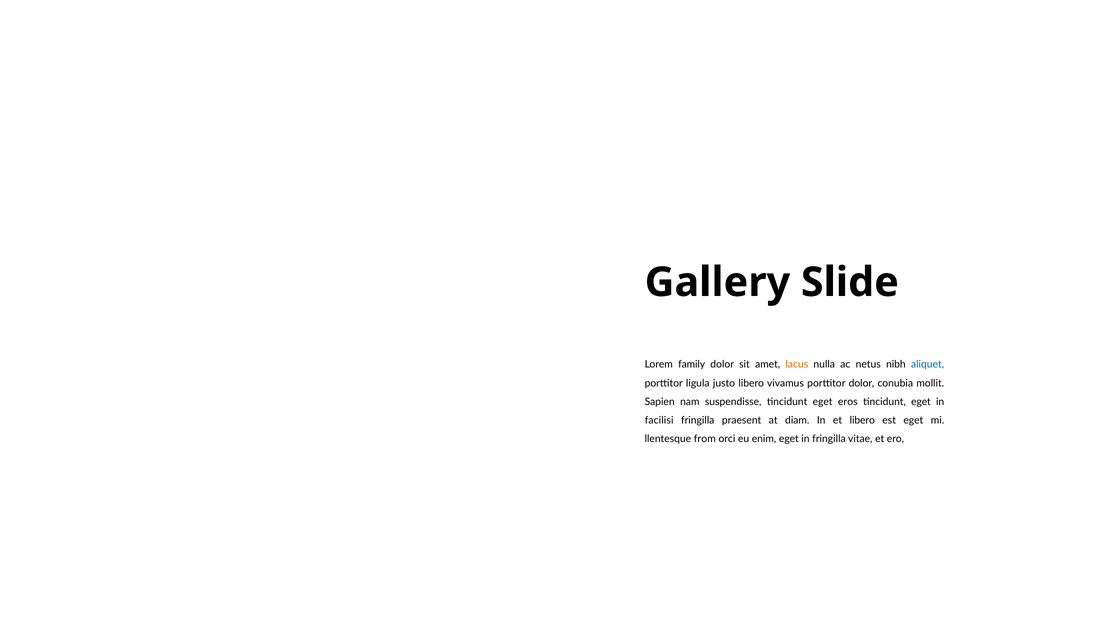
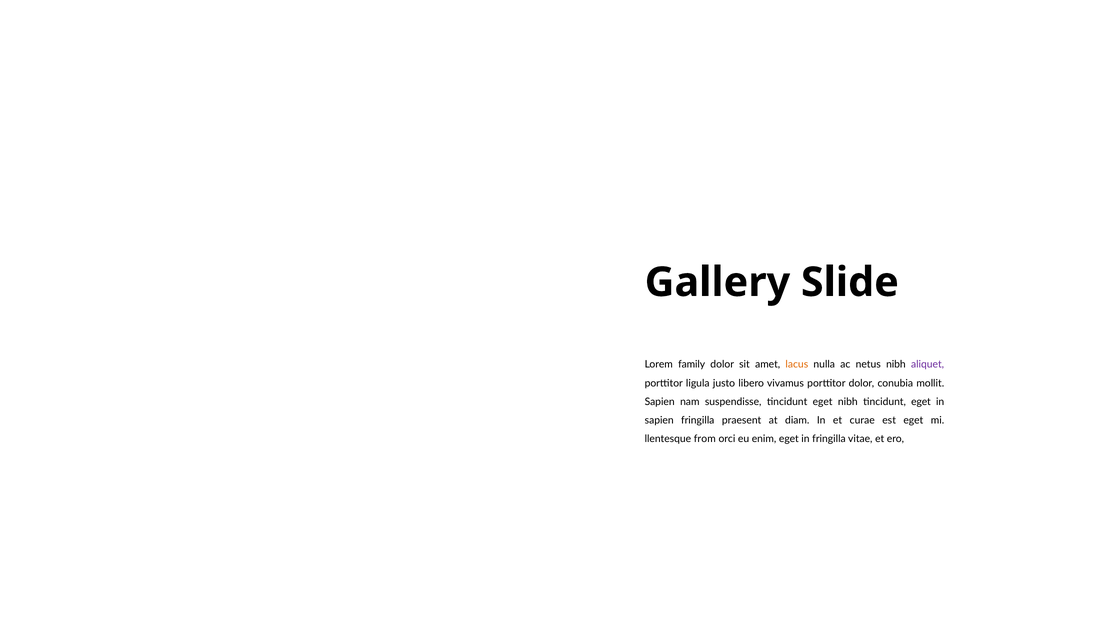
aliquet colour: blue -> purple
eget eros: eros -> nibh
facilisi at (659, 420): facilisi -> sapien
et libero: libero -> curae
